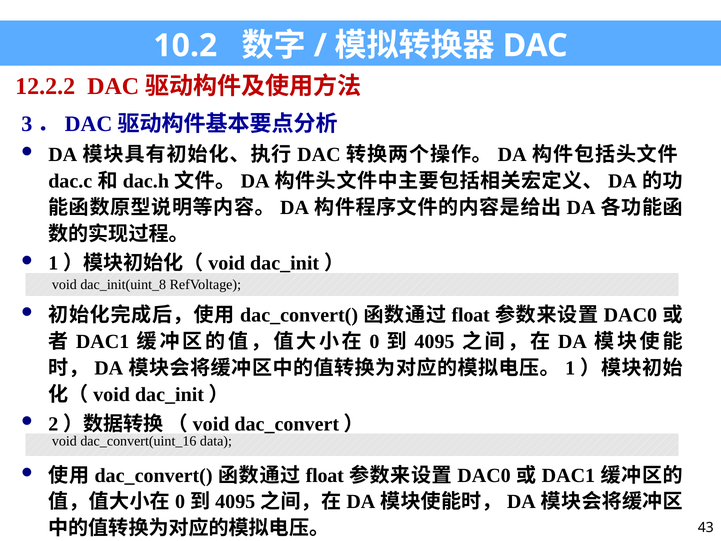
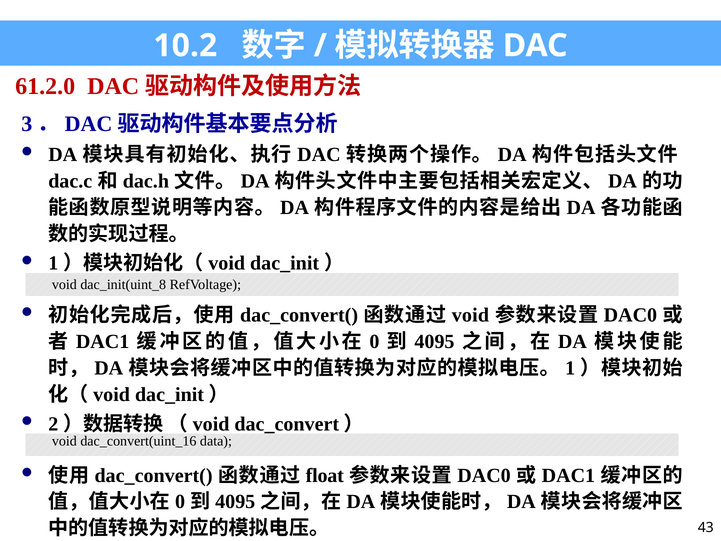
12.2.2: 12.2.2 -> 61.2.0
float at (471, 315): float -> void
